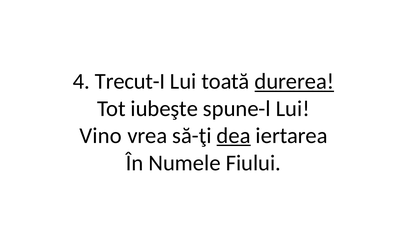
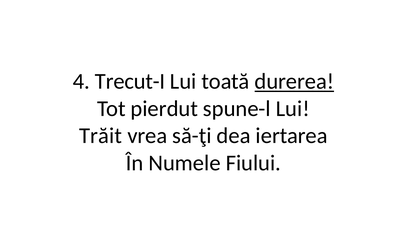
iubeşte: iubeşte -> pierdut
Vino: Vino -> Trăit
dea underline: present -> none
